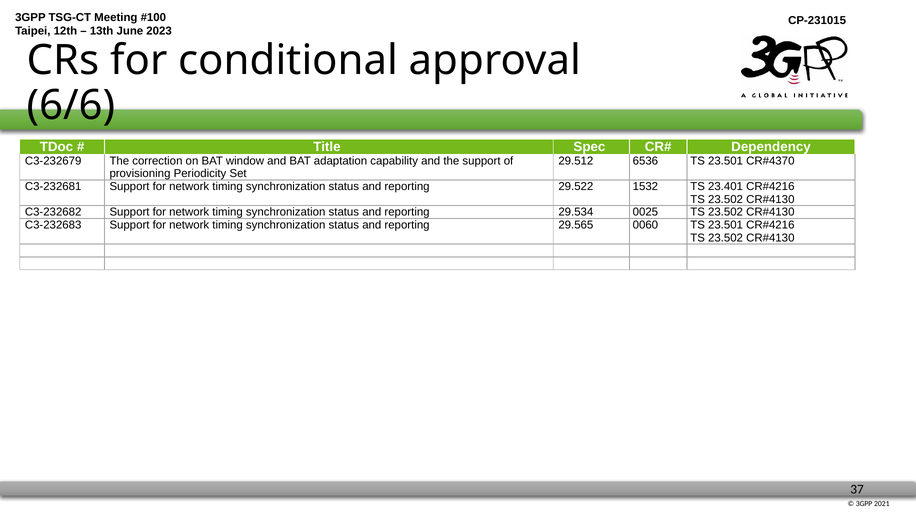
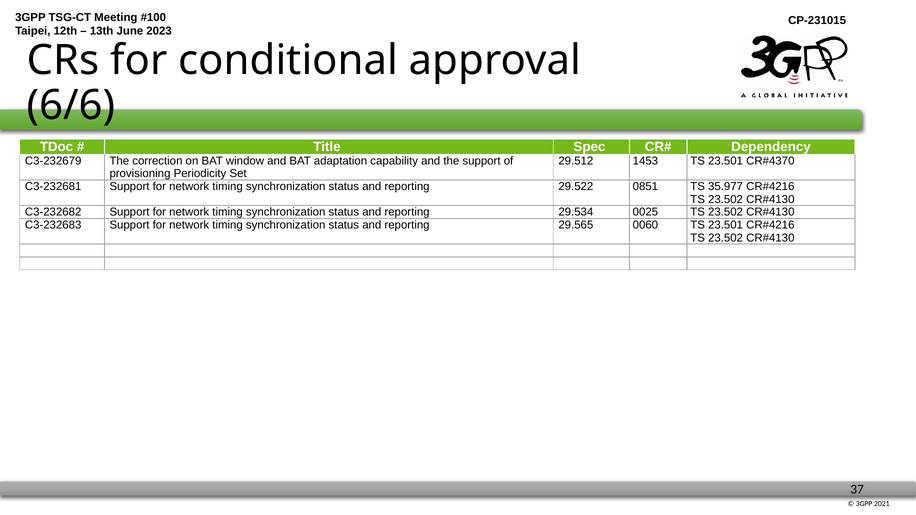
6536: 6536 -> 1453
1532: 1532 -> 0851
23.401: 23.401 -> 35.977
